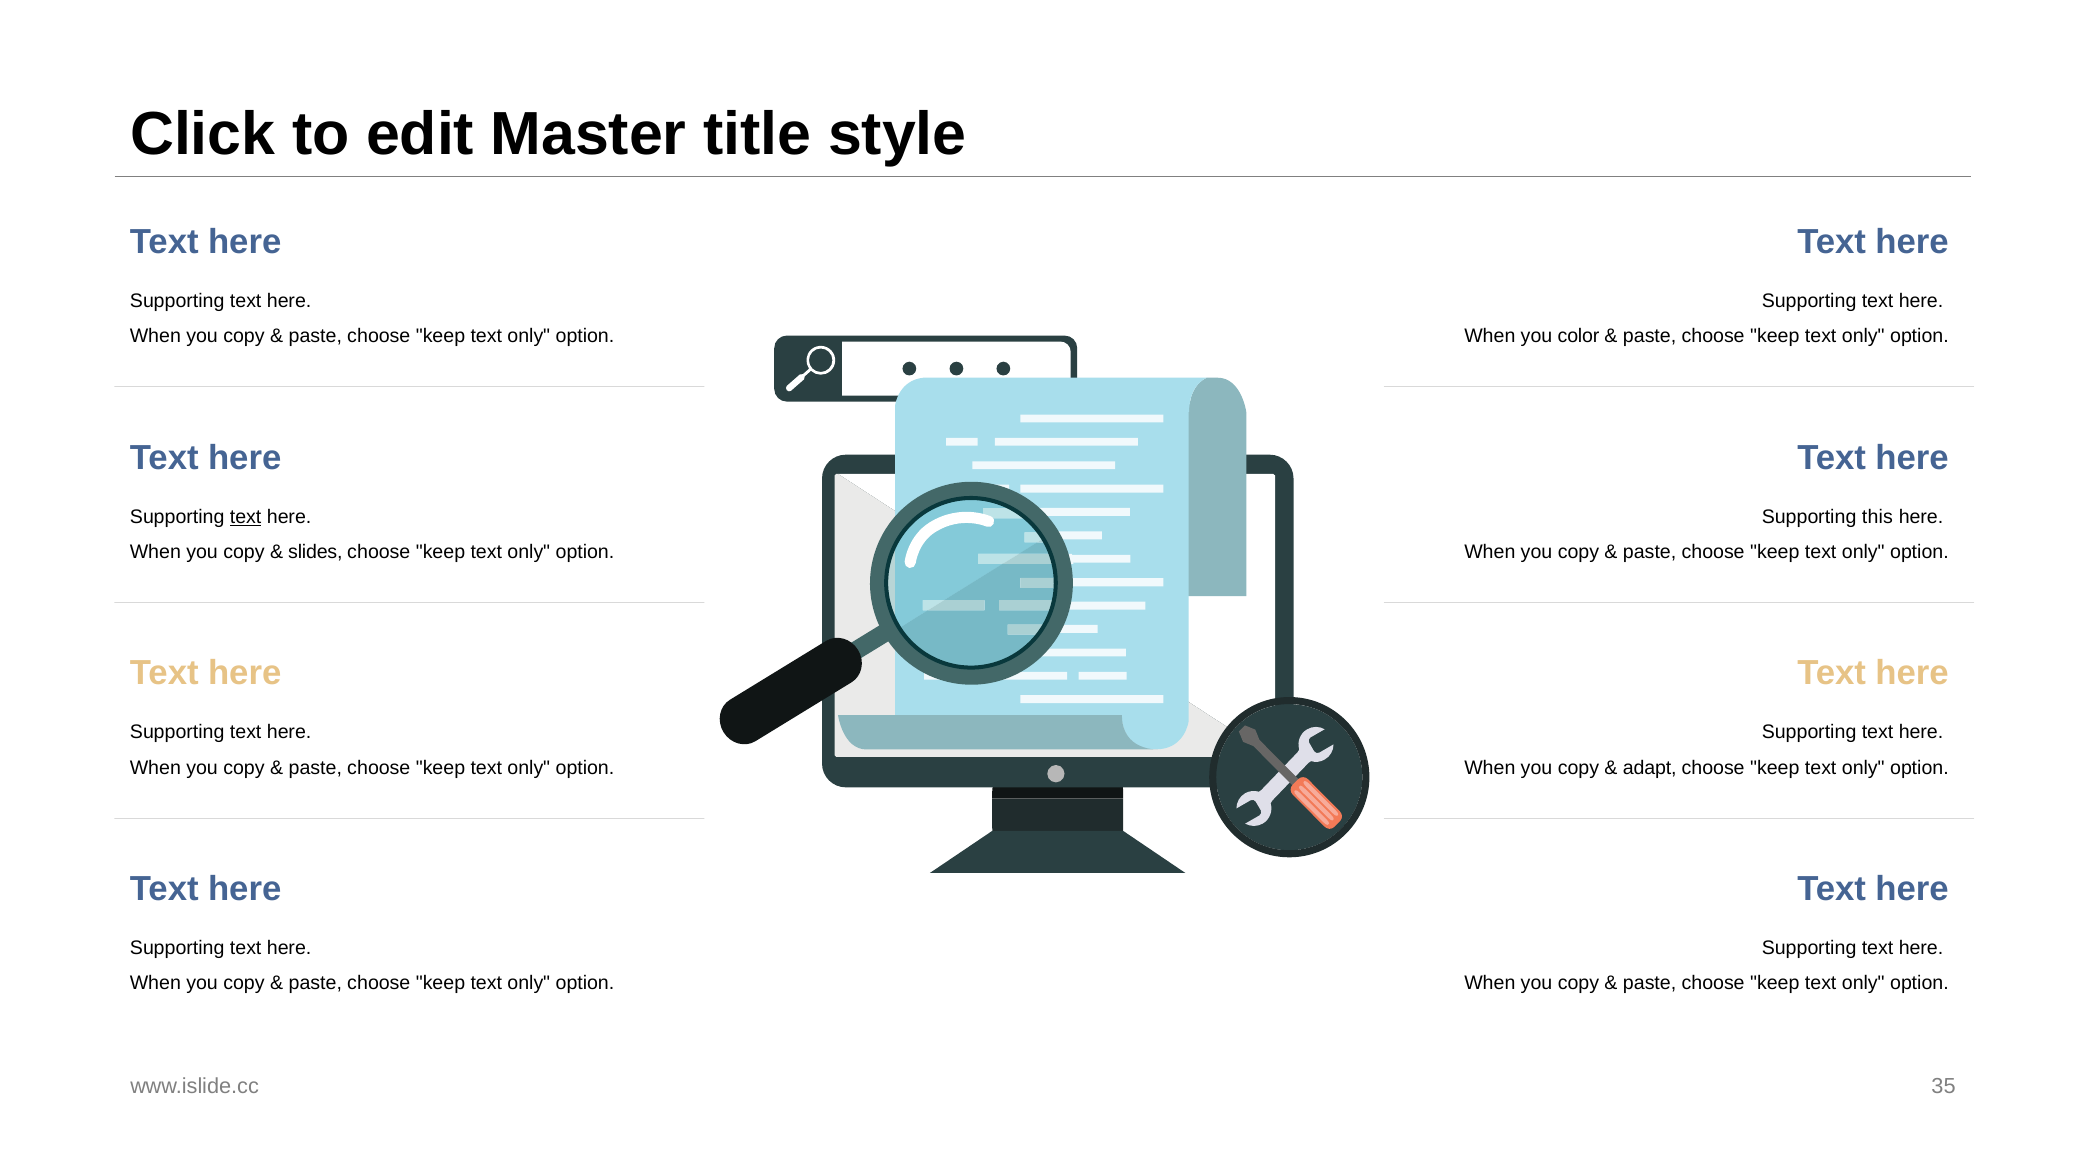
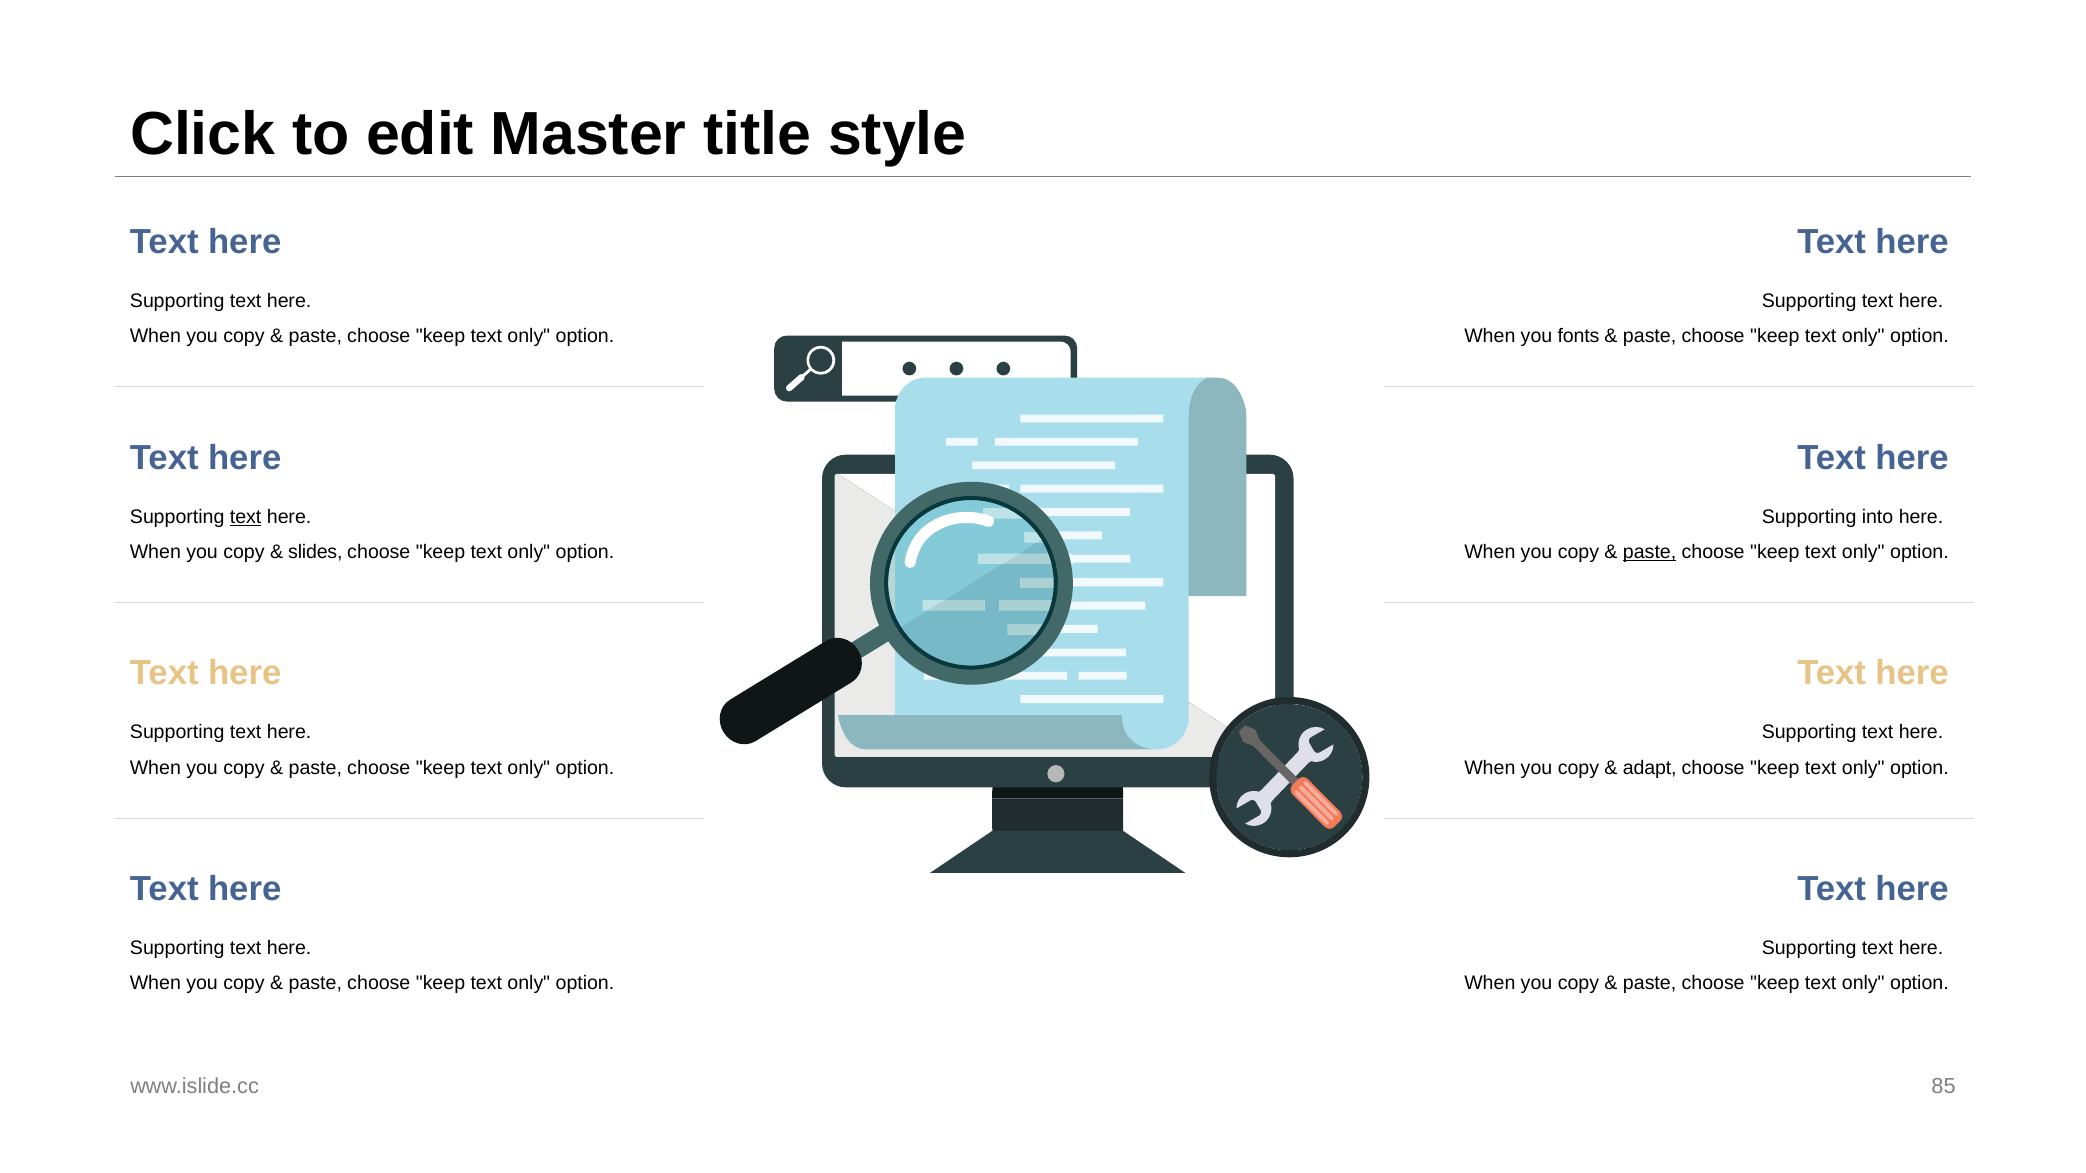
color: color -> fonts
this: this -> into
paste at (1650, 552) underline: none -> present
35: 35 -> 85
